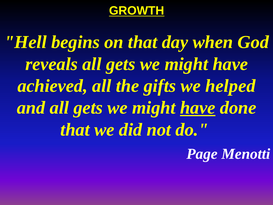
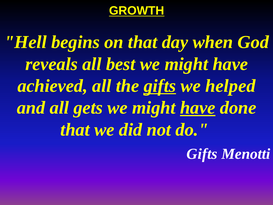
reveals all gets: gets -> best
gifts at (160, 86) underline: none -> present
Page at (202, 154): Page -> Gifts
